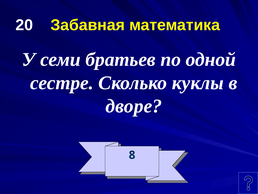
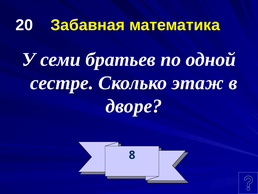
куклы: куклы -> этаж
